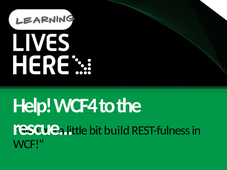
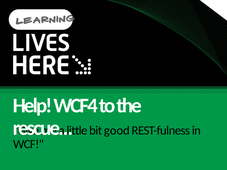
build: build -> good
